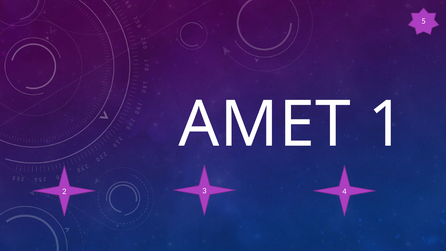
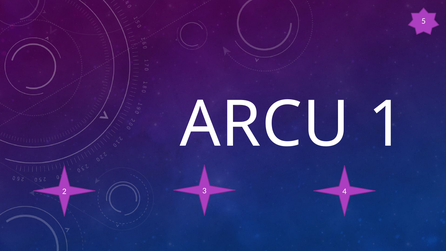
AMET: AMET -> ARCU
